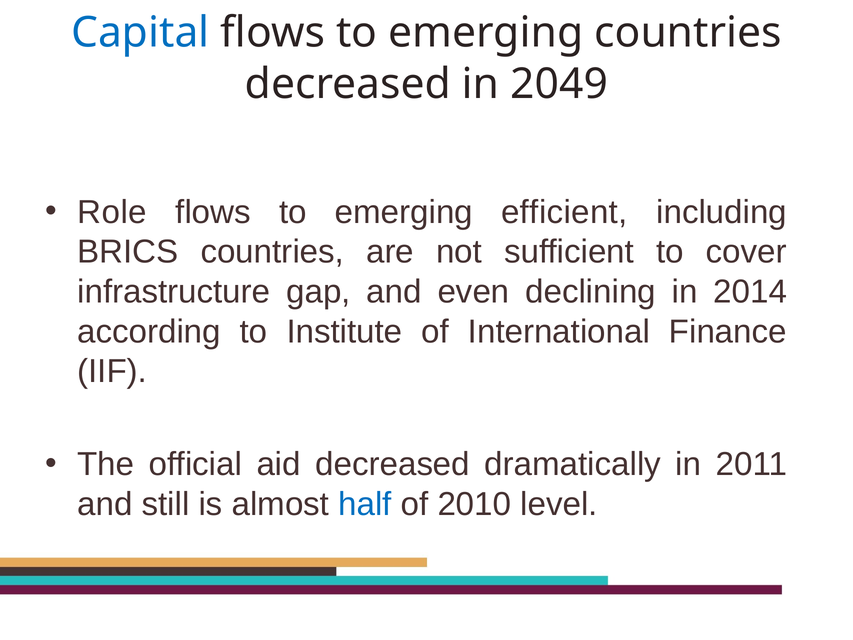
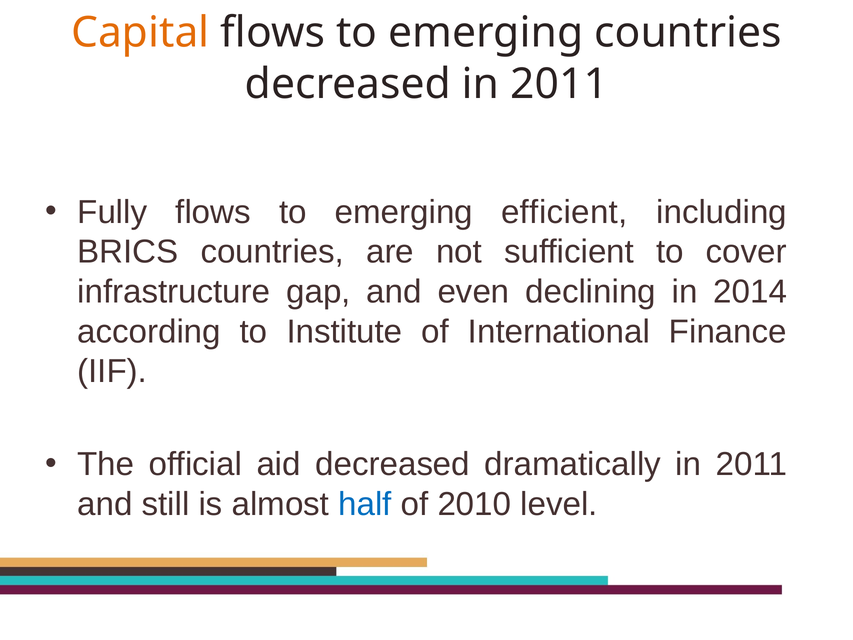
Capital colour: blue -> orange
decreased in 2049: 2049 -> 2011
Role: Role -> Fully
